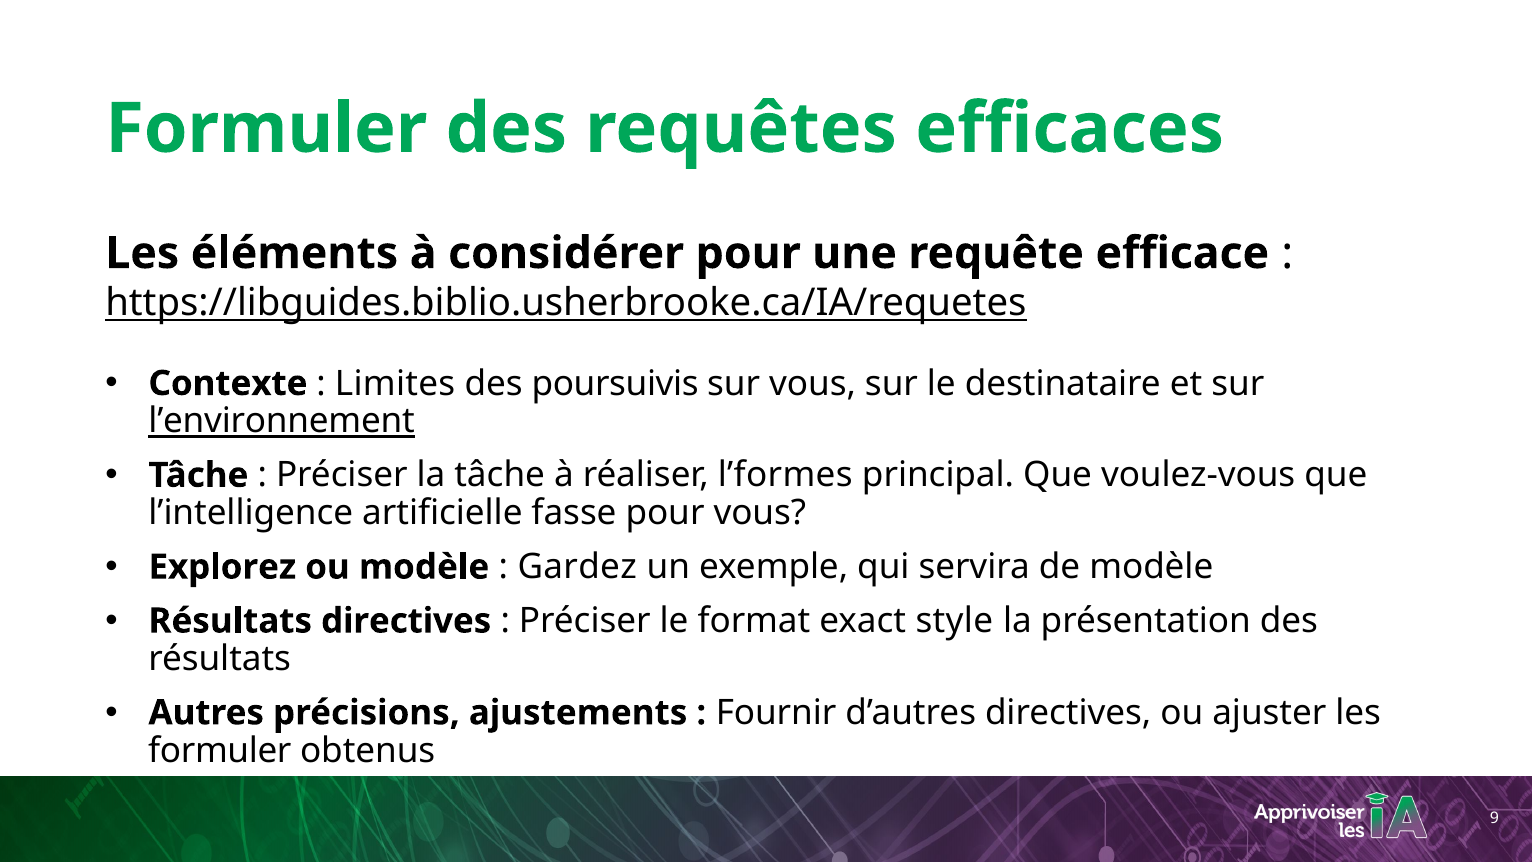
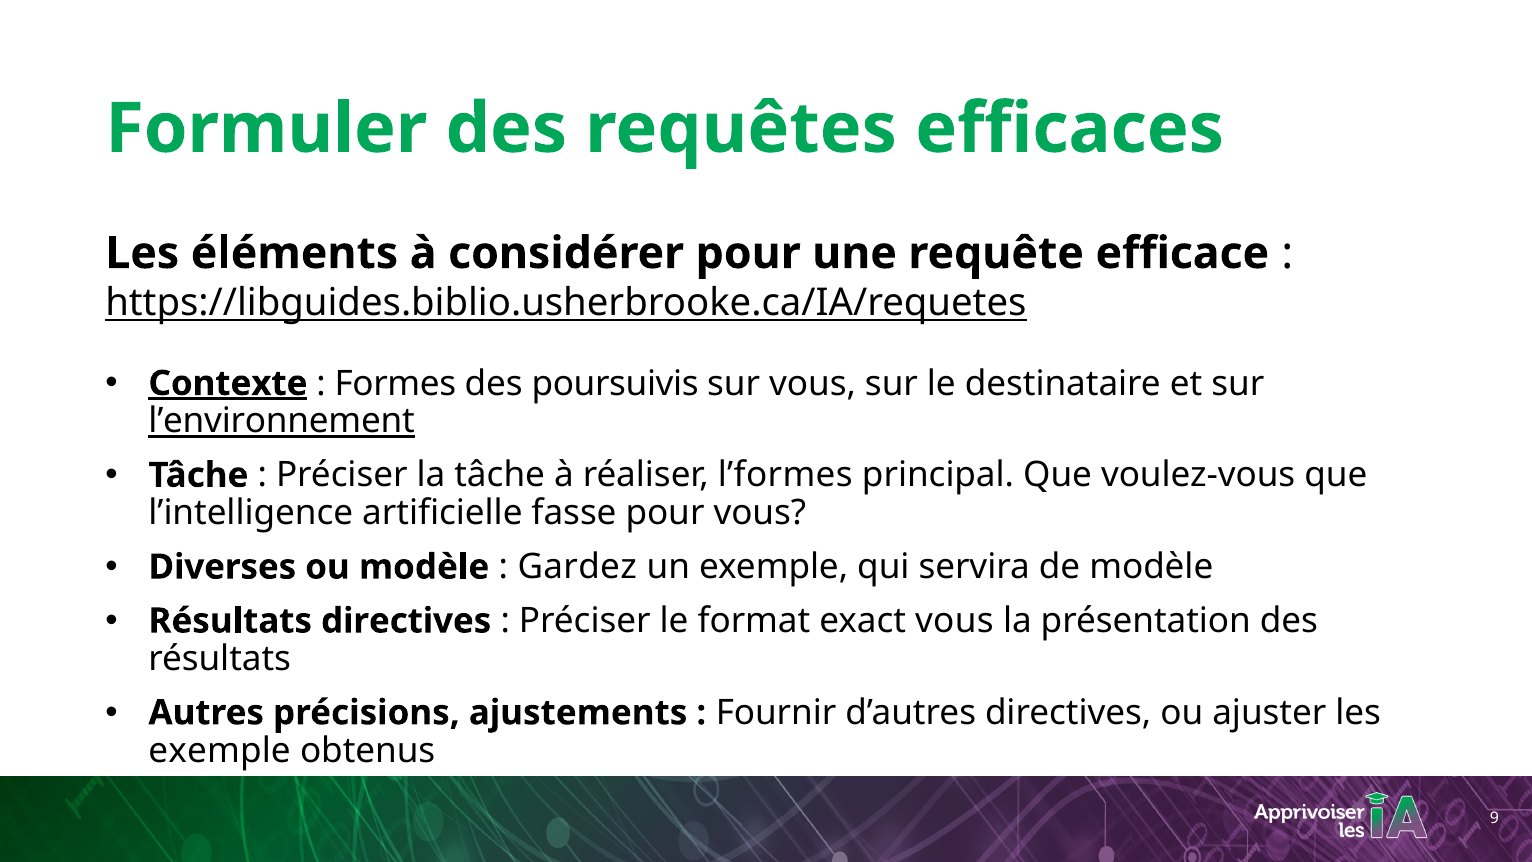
Contexte underline: none -> present
Limites: Limites -> Formes
Explorez: Explorez -> Diverses
exact style: style -> vous
formuler at (220, 750): formuler -> exemple
